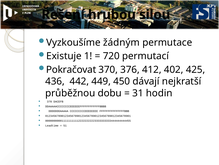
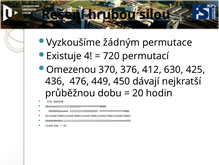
1: 1 -> 4
Pokračovat: Pokračovat -> Omezenou
402: 402 -> 630
442: 442 -> 476
31: 31 -> 20
